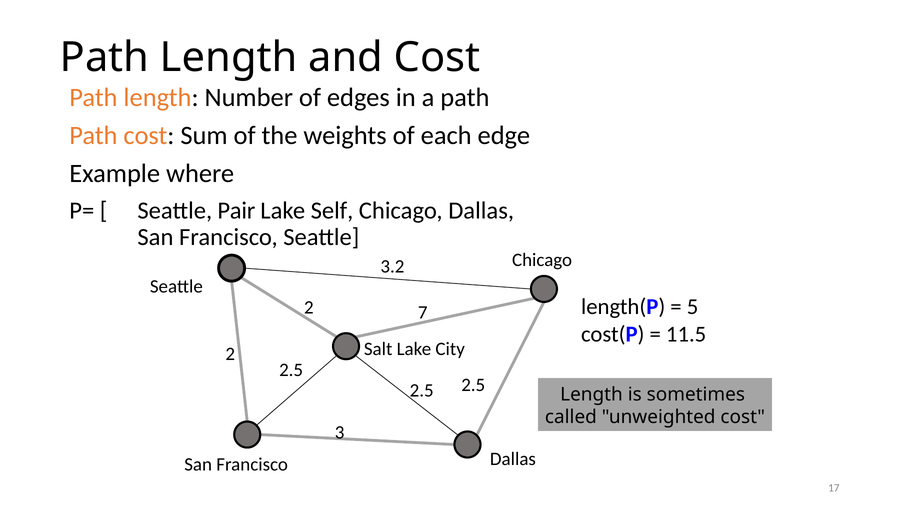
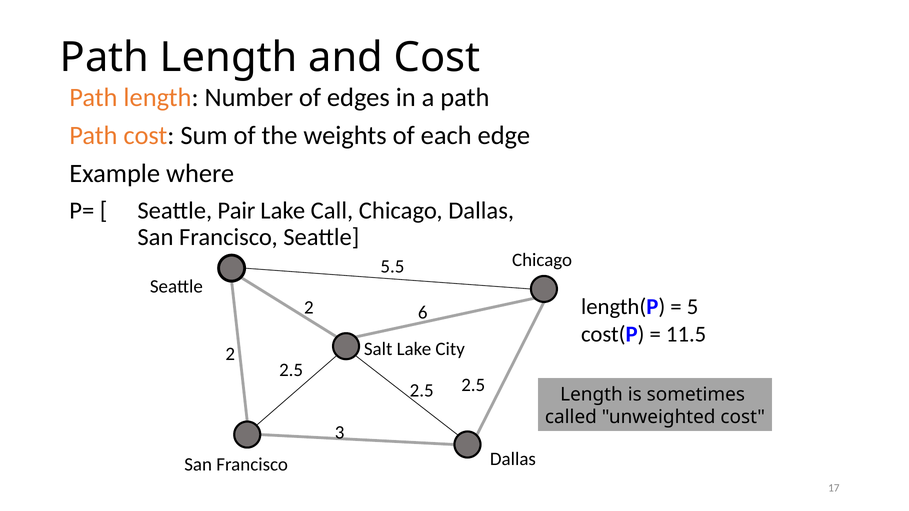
Self: Self -> Call
3.2: 3.2 -> 5.5
7: 7 -> 6
